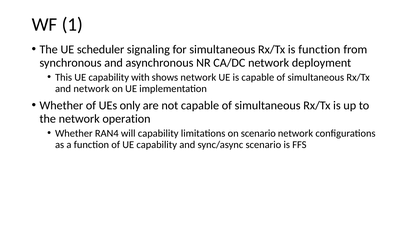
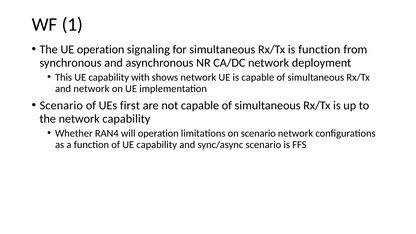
UE scheduler: scheduler -> operation
Whether at (61, 105): Whether -> Scenario
only: only -> first
network operation: operation -> capability
will capability: capability -> operation
